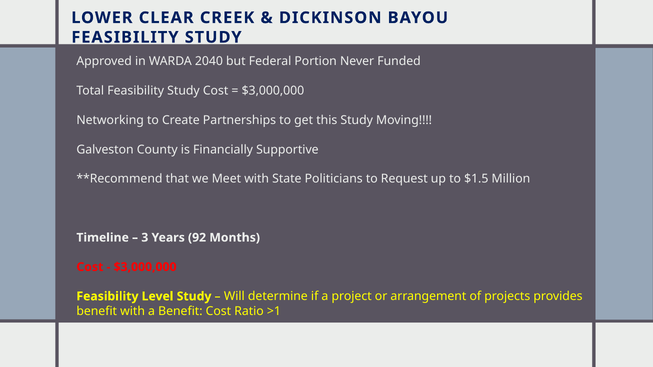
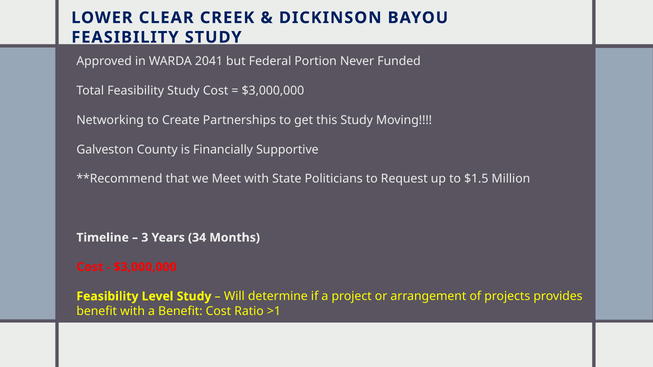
2040: 2040 -> 2041
92: 92 -> 34
